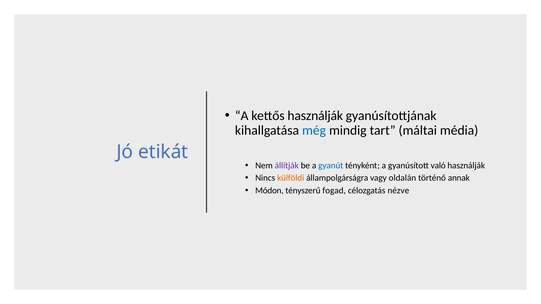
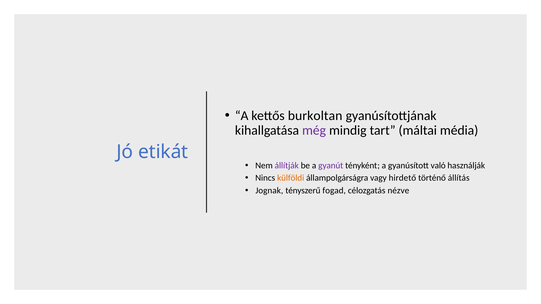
kettős használják: használják -> burkoltan
még colour: blue -> purple
gyanút colour: blue -> purple
oldalán: oldalán -> hirdető
annak: annak -> állítás
Módon: Módon -> Jognak
